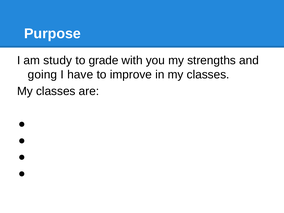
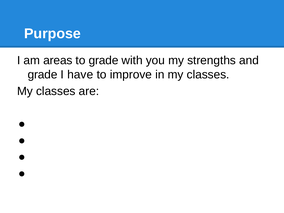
study: study -> areas
going at (42, 75): going -> grade
